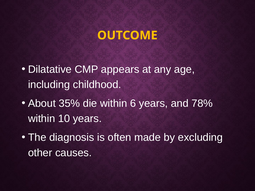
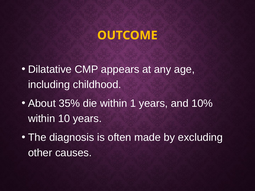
6: 6 -> 1
78%: 78% -> 10%
